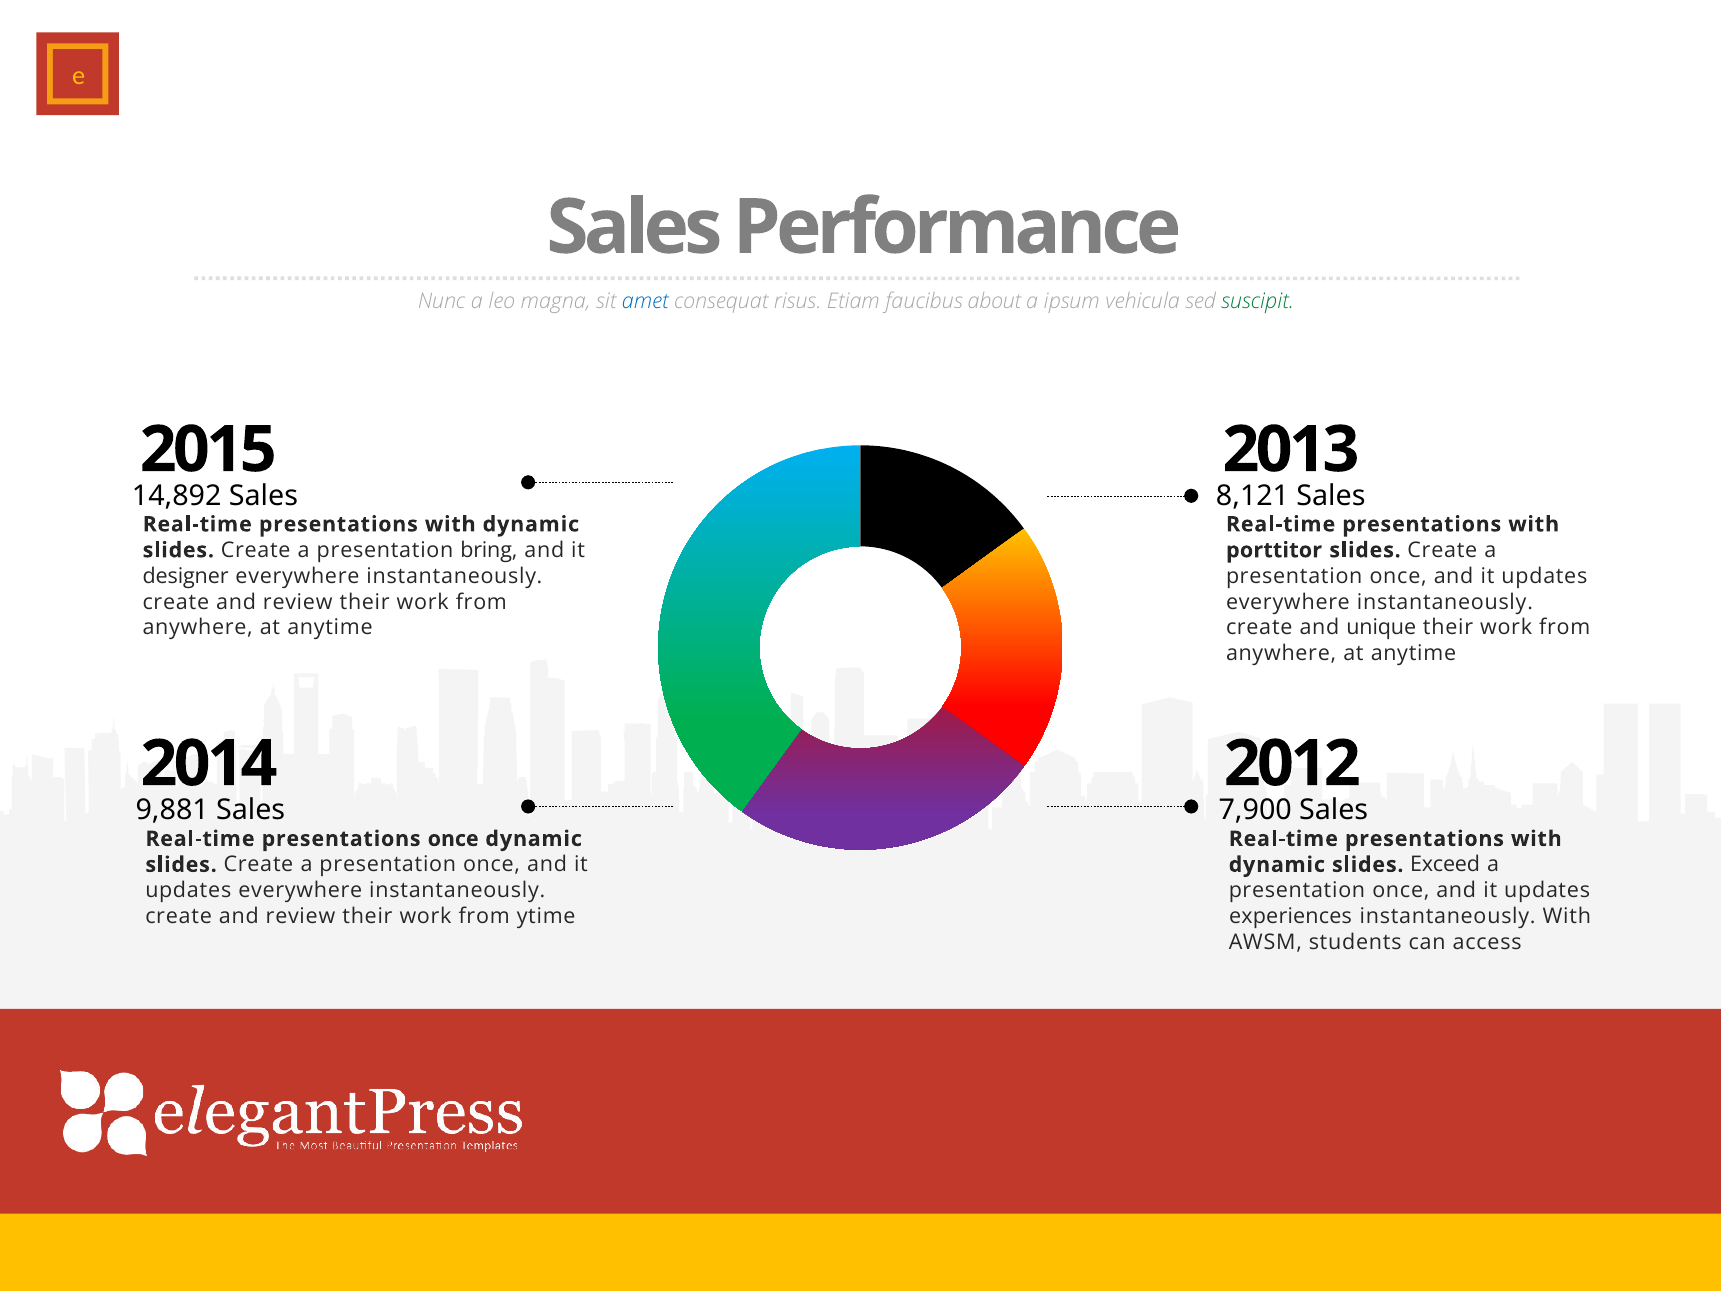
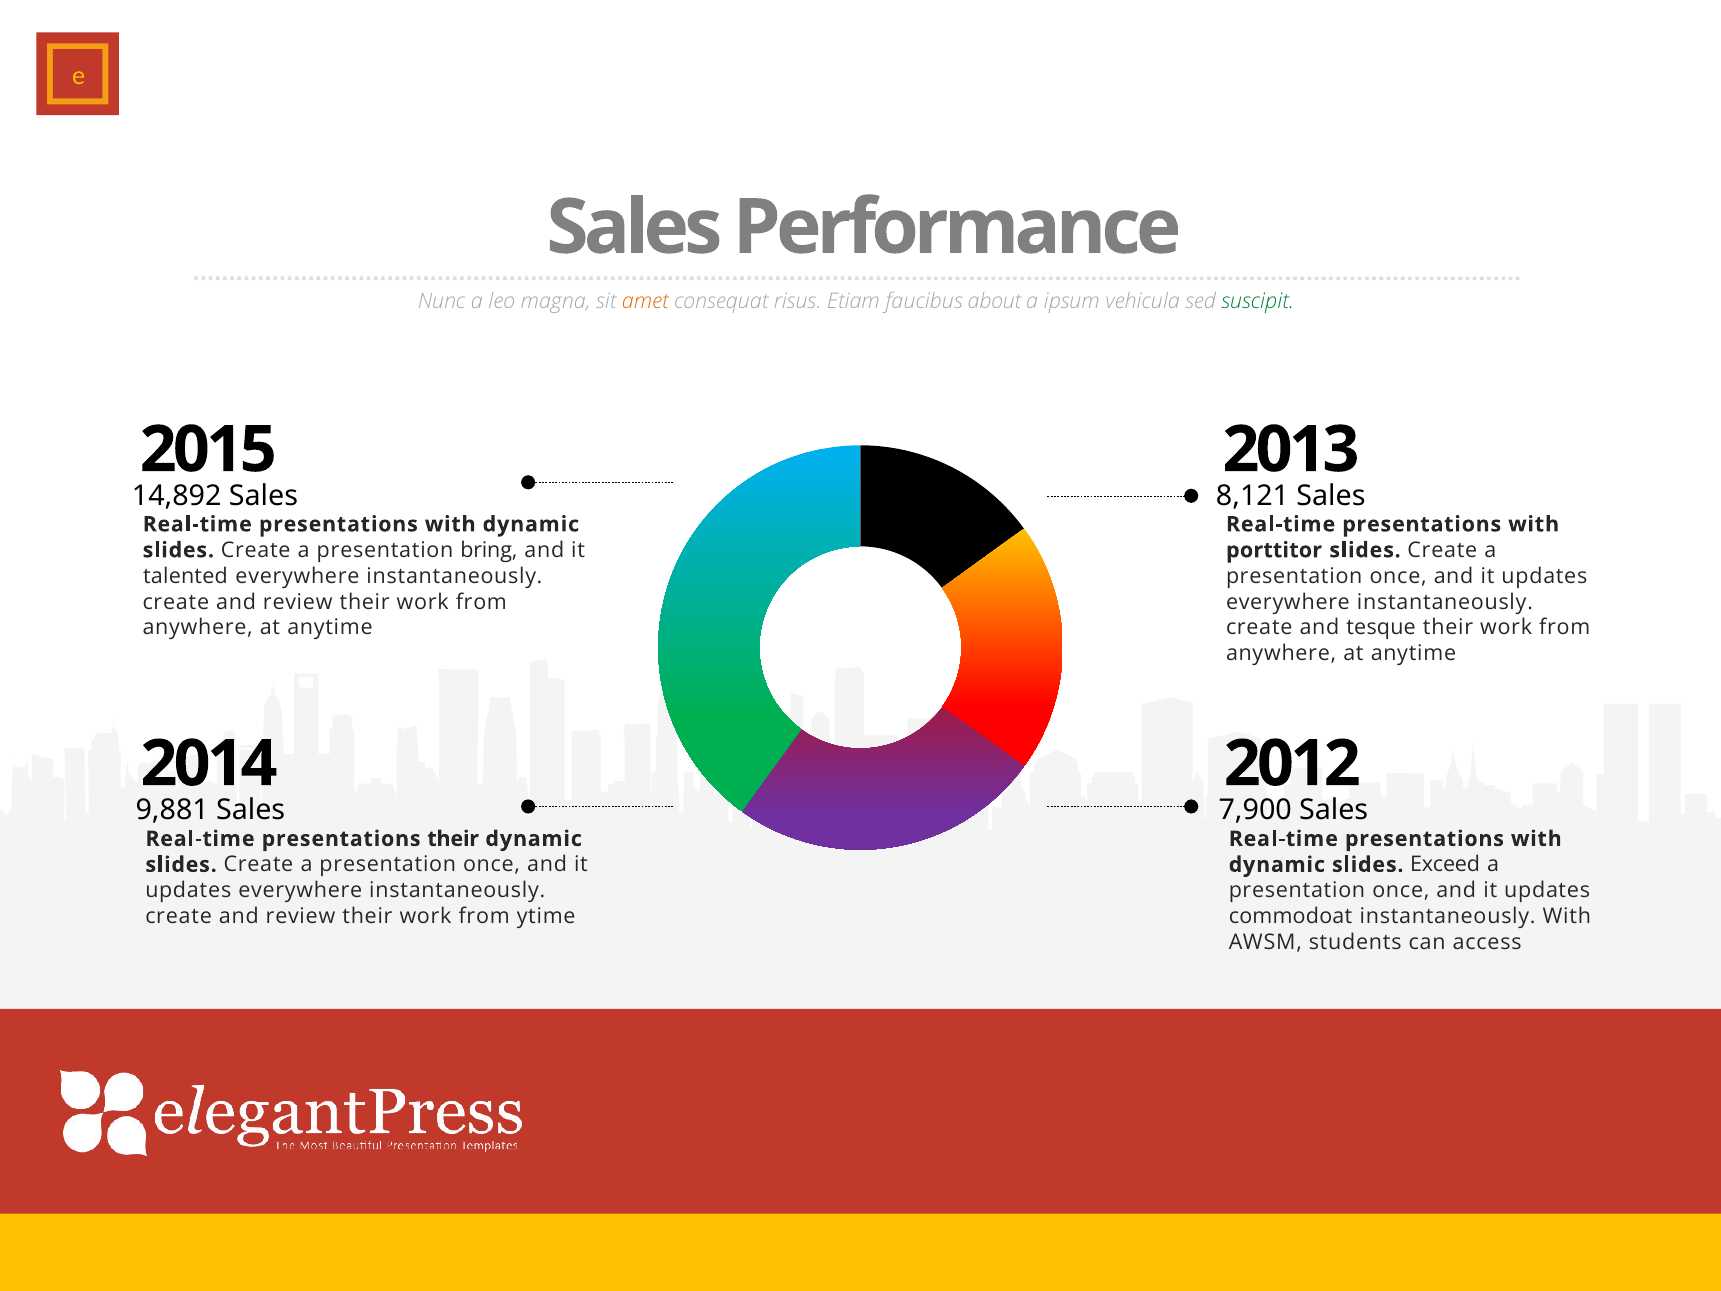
amet colour: blue -> orange
designer: designer -> talented
unique: unique -> tesque
presentations once: once -> their
experiences: experiences -> commodoat
